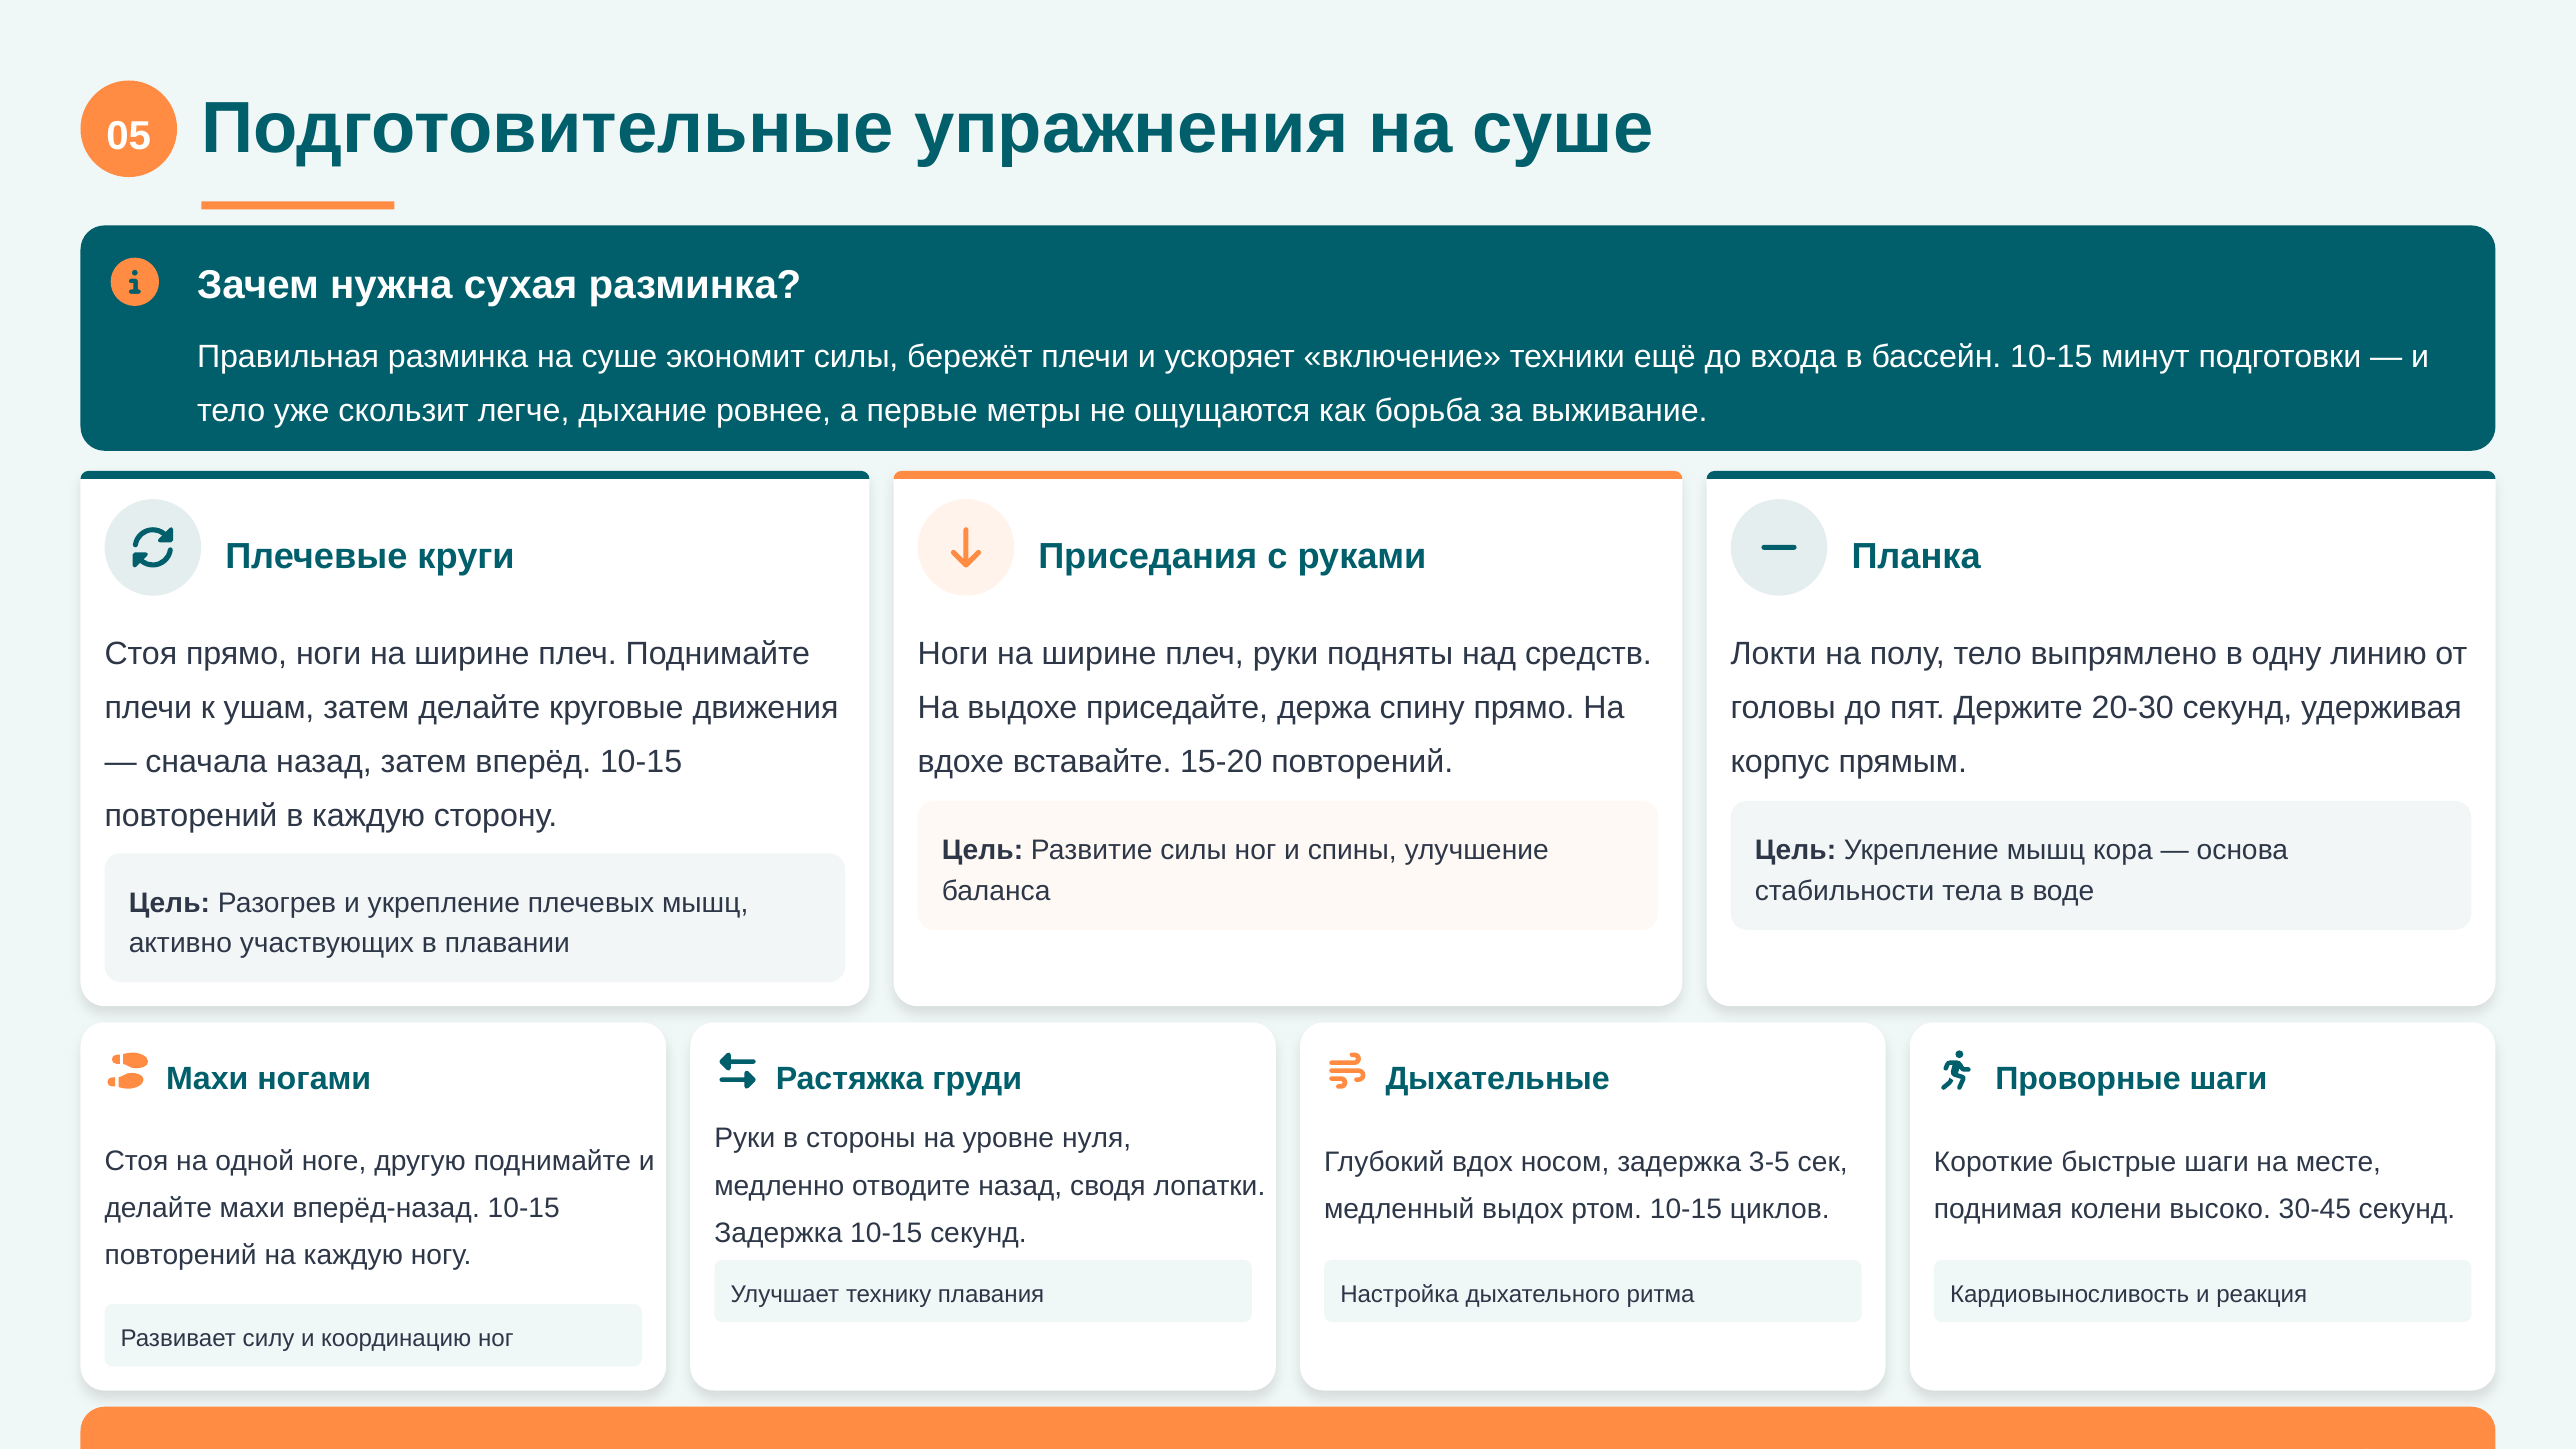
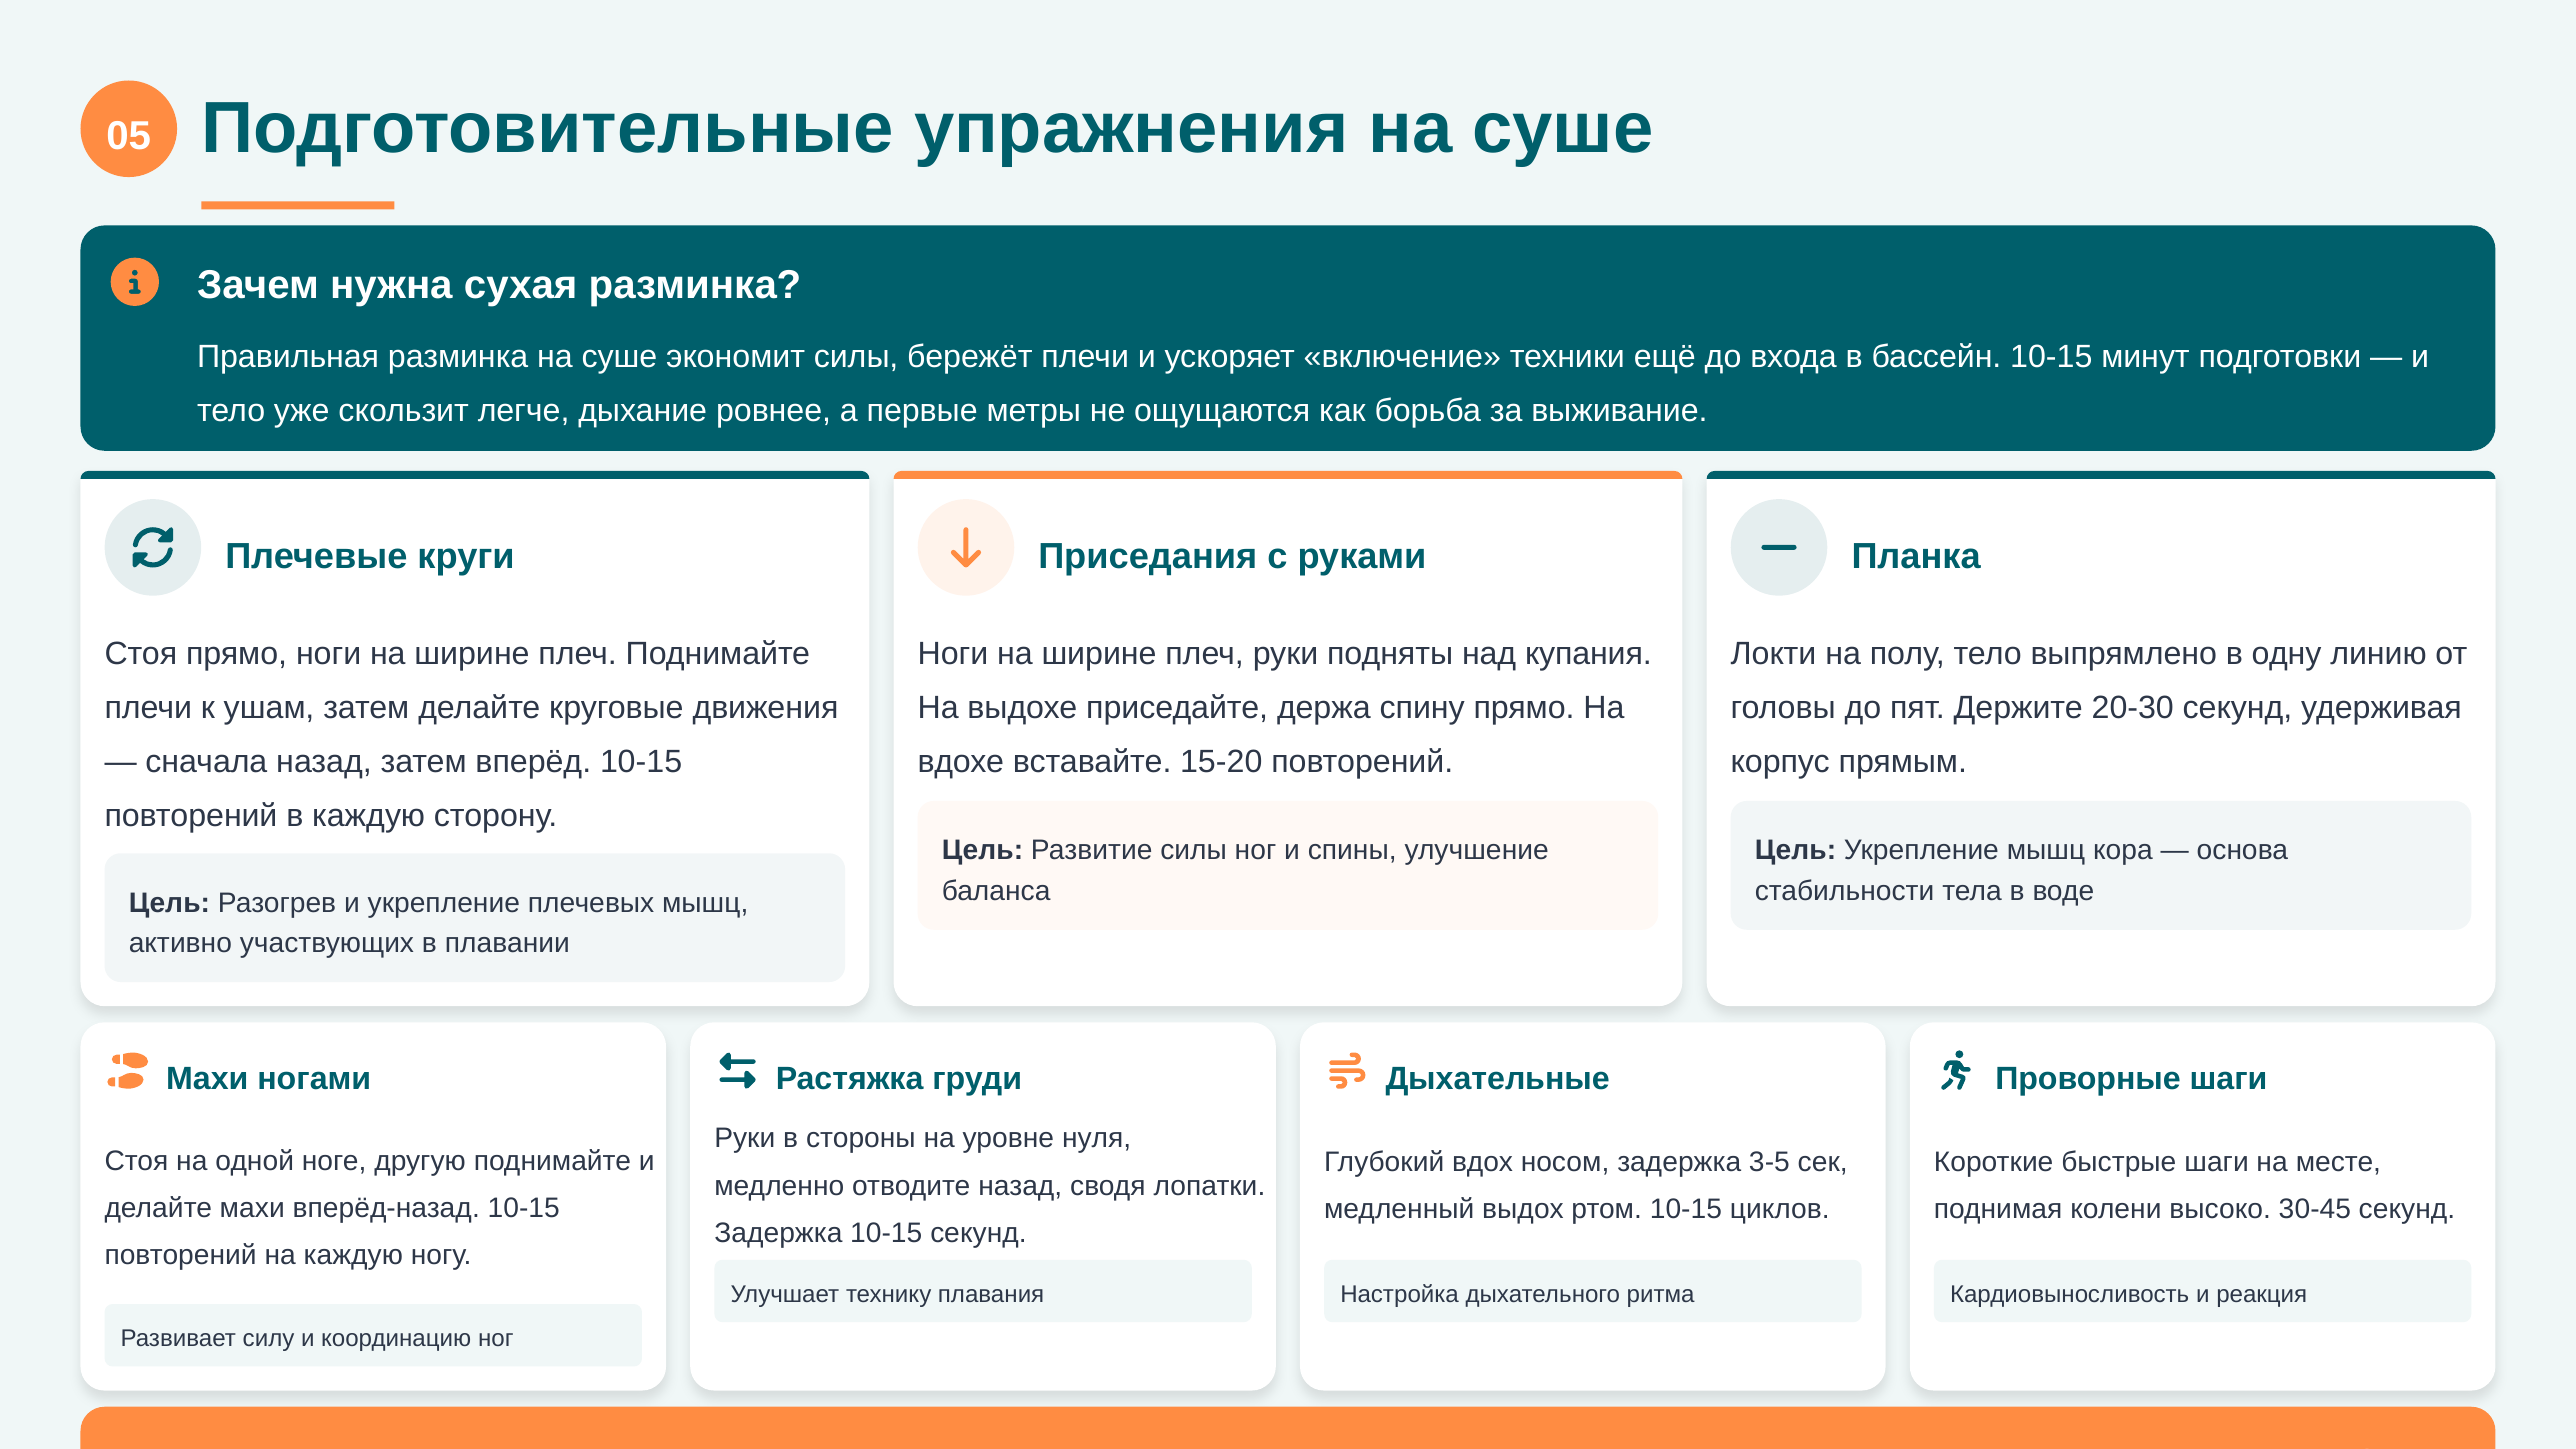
средств: средств -> купания
